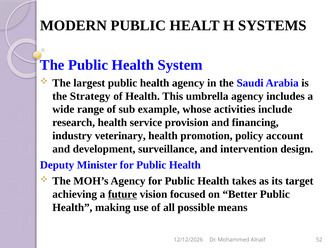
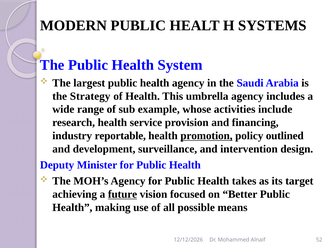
veterinary: veterinary -> reportable
promotion underline: none -> present
account: account -> outlined
